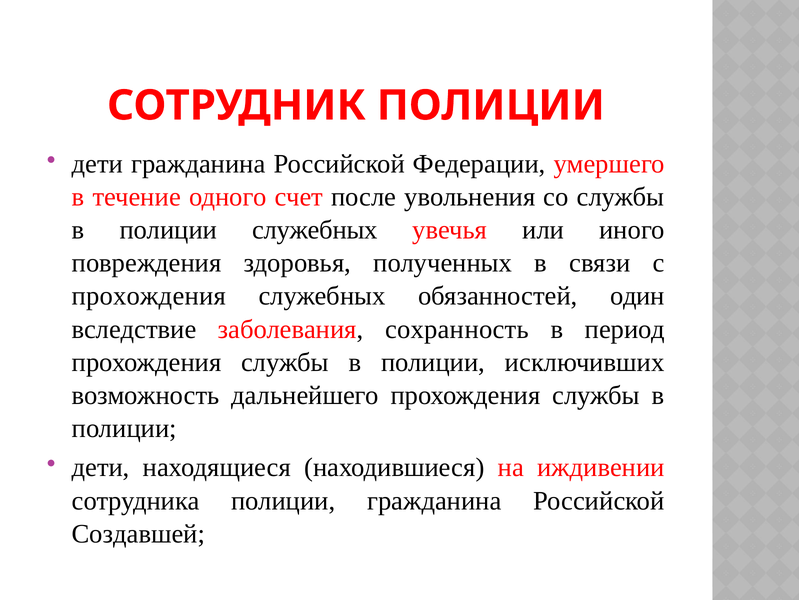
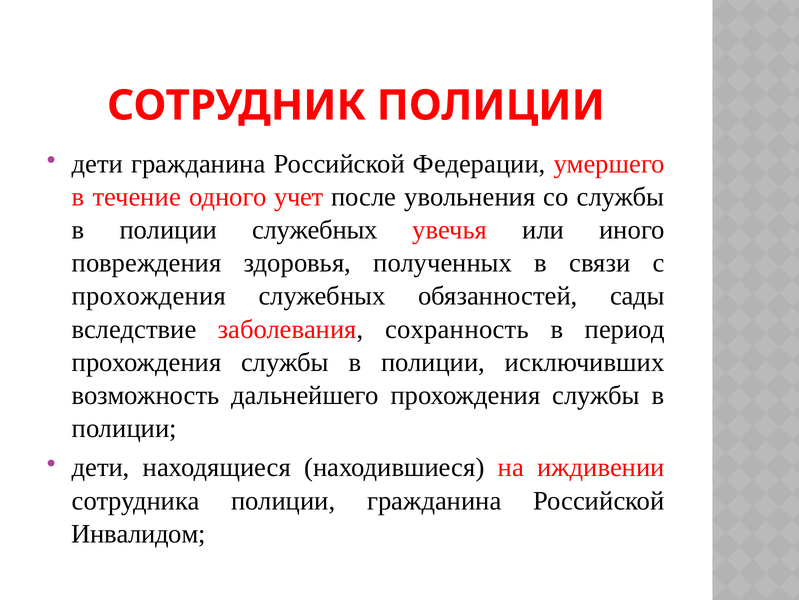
счет: счет -> учет
один: один -> сады
Создавшей: Создавшей -> Инвалидом
